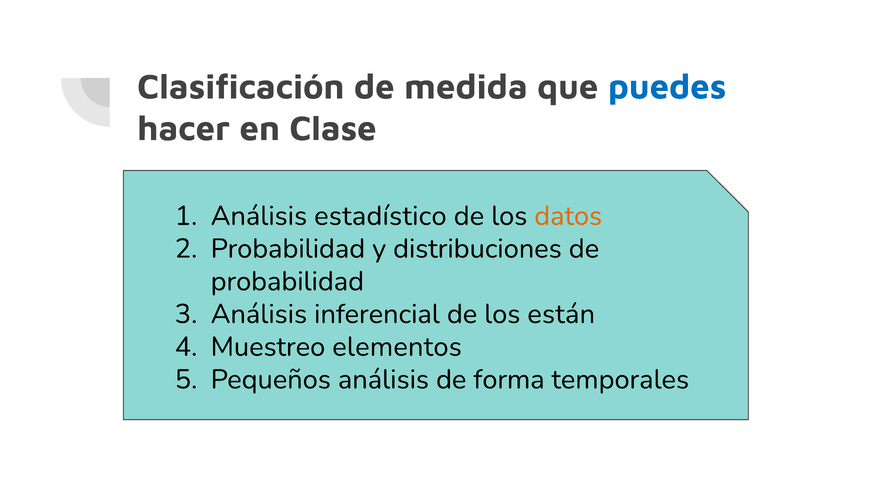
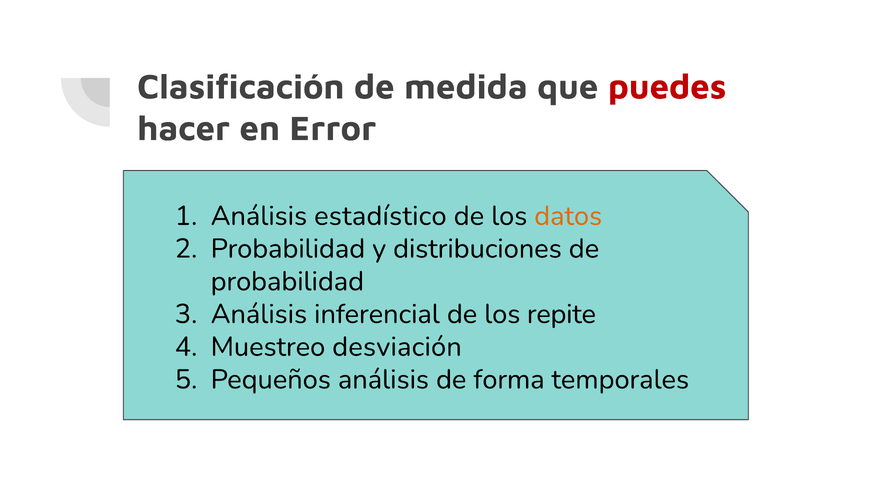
puedes colour: blue -> red
Clase: Clase -> Error
están: están -> repite
elementos: elementos -> desviación
